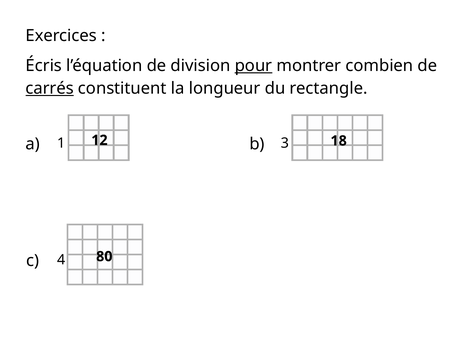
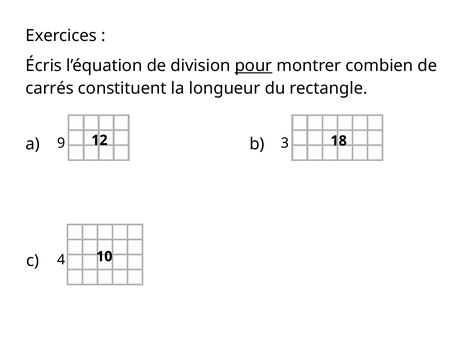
carrés underline: present -> none
1: 1 -> 9
80: 80 -> 10
